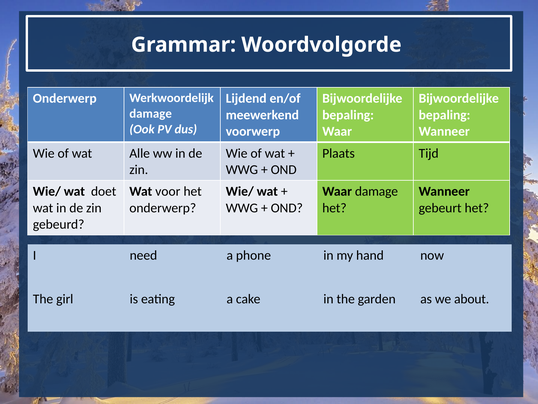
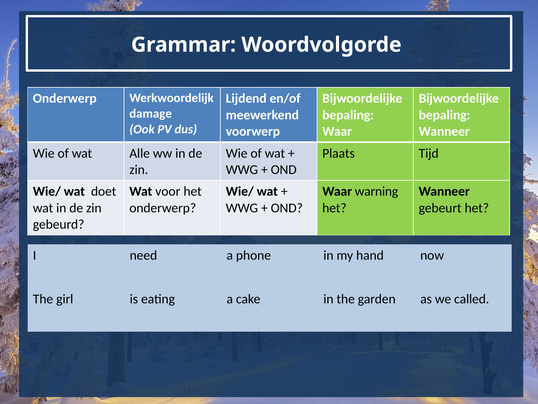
Waar damage: damage -> warning
about: about -> called
